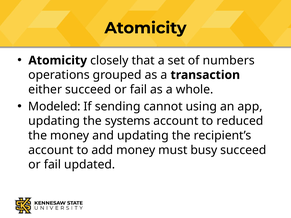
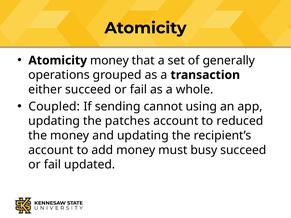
Atomicity closely: closely -> money
numbers: numbers -> generally
Modeled: Modeled -> Coupled
systems: systems -> patches
